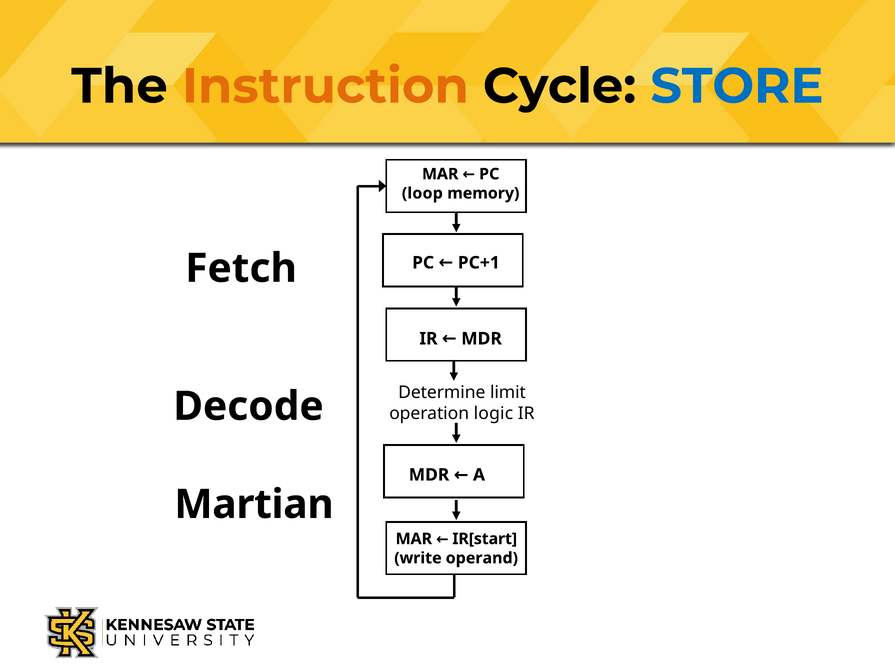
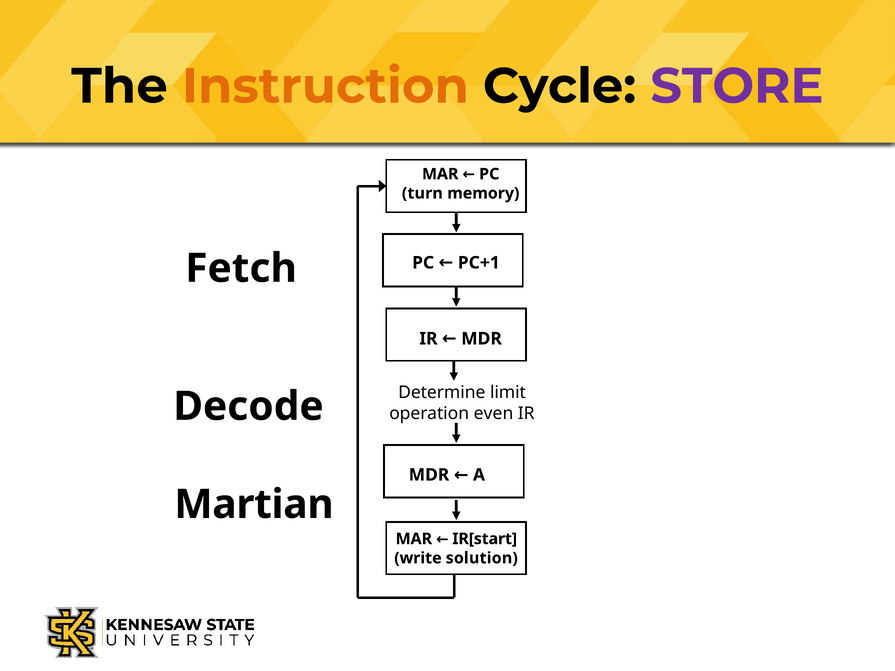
STORE colour: blue -> purple
loop: loop -> turn
logic: logic -> even
operand: operand -> solution
